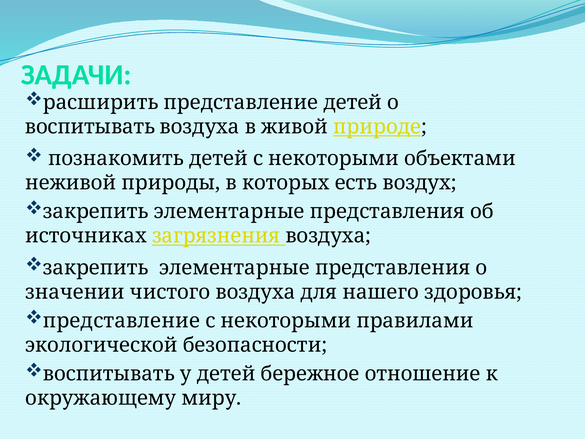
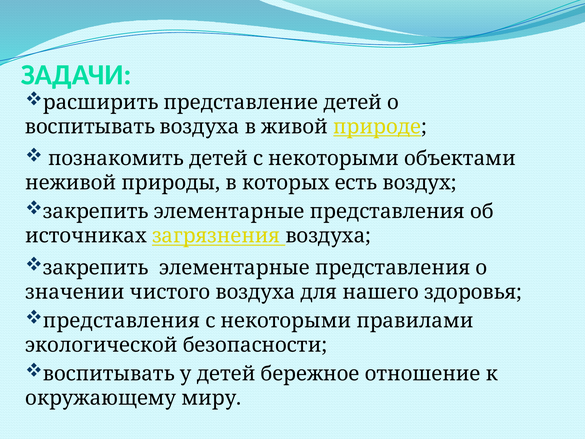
представление at (121, 321): представление -> представления
